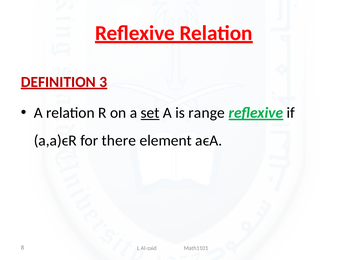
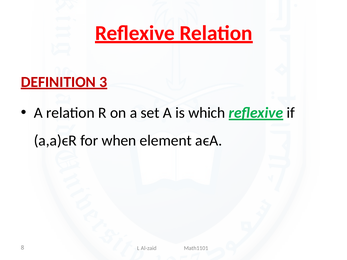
set underline: present -> none
range: range -> which
there: there -> when
